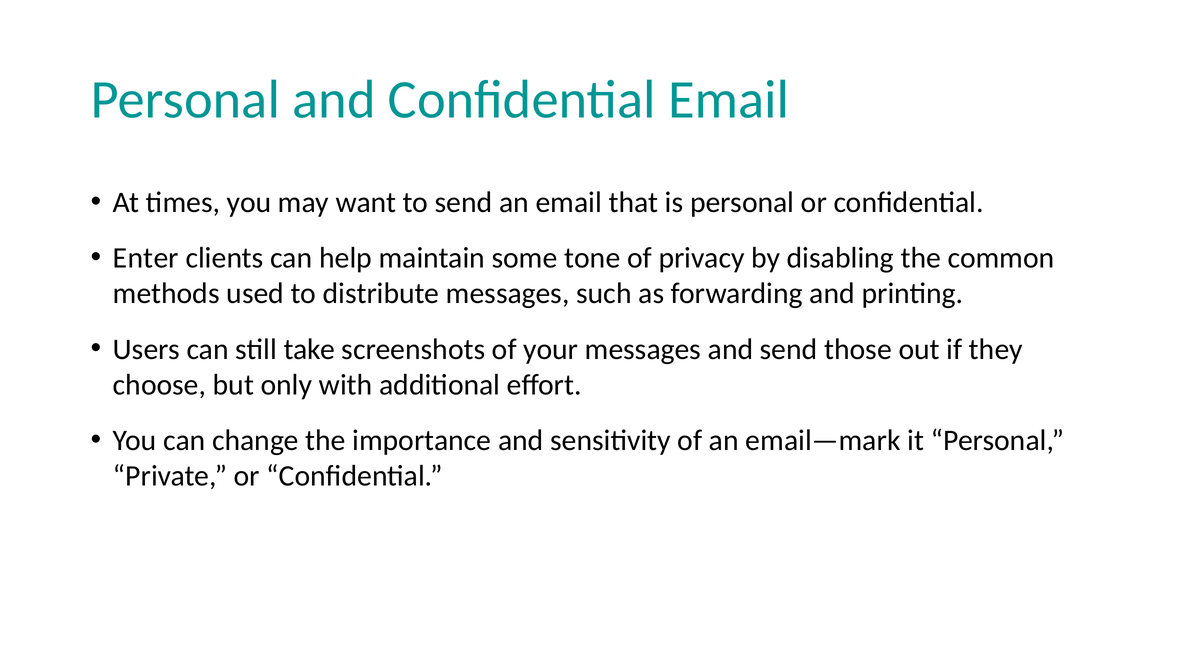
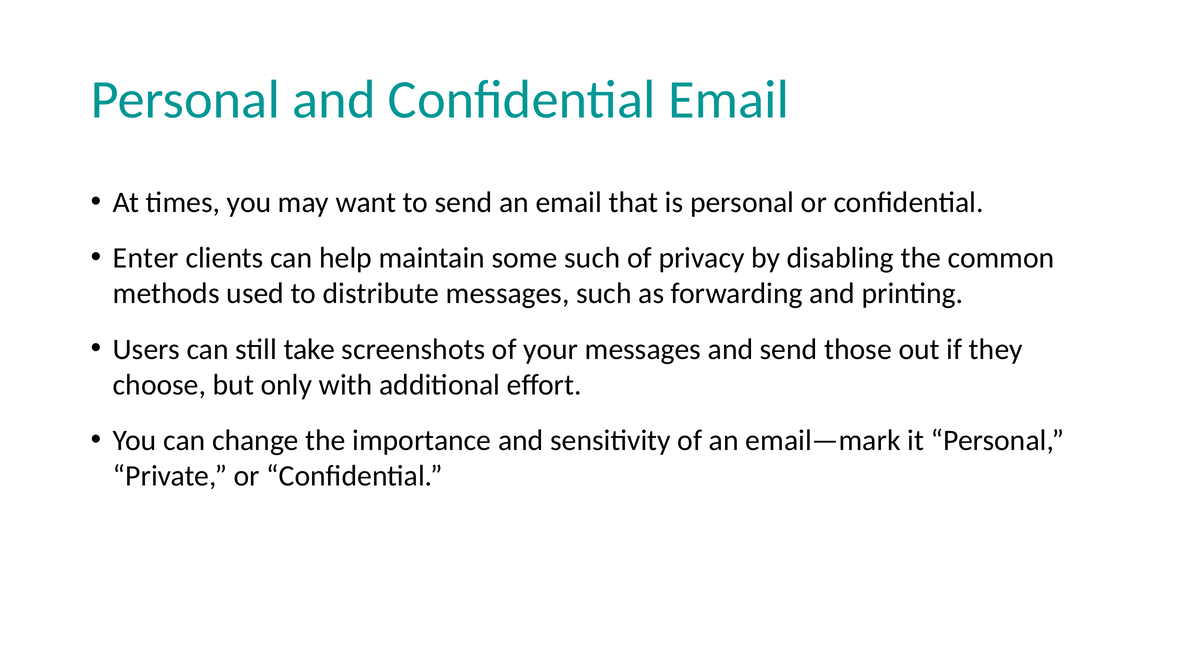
some tone: tone -> such
